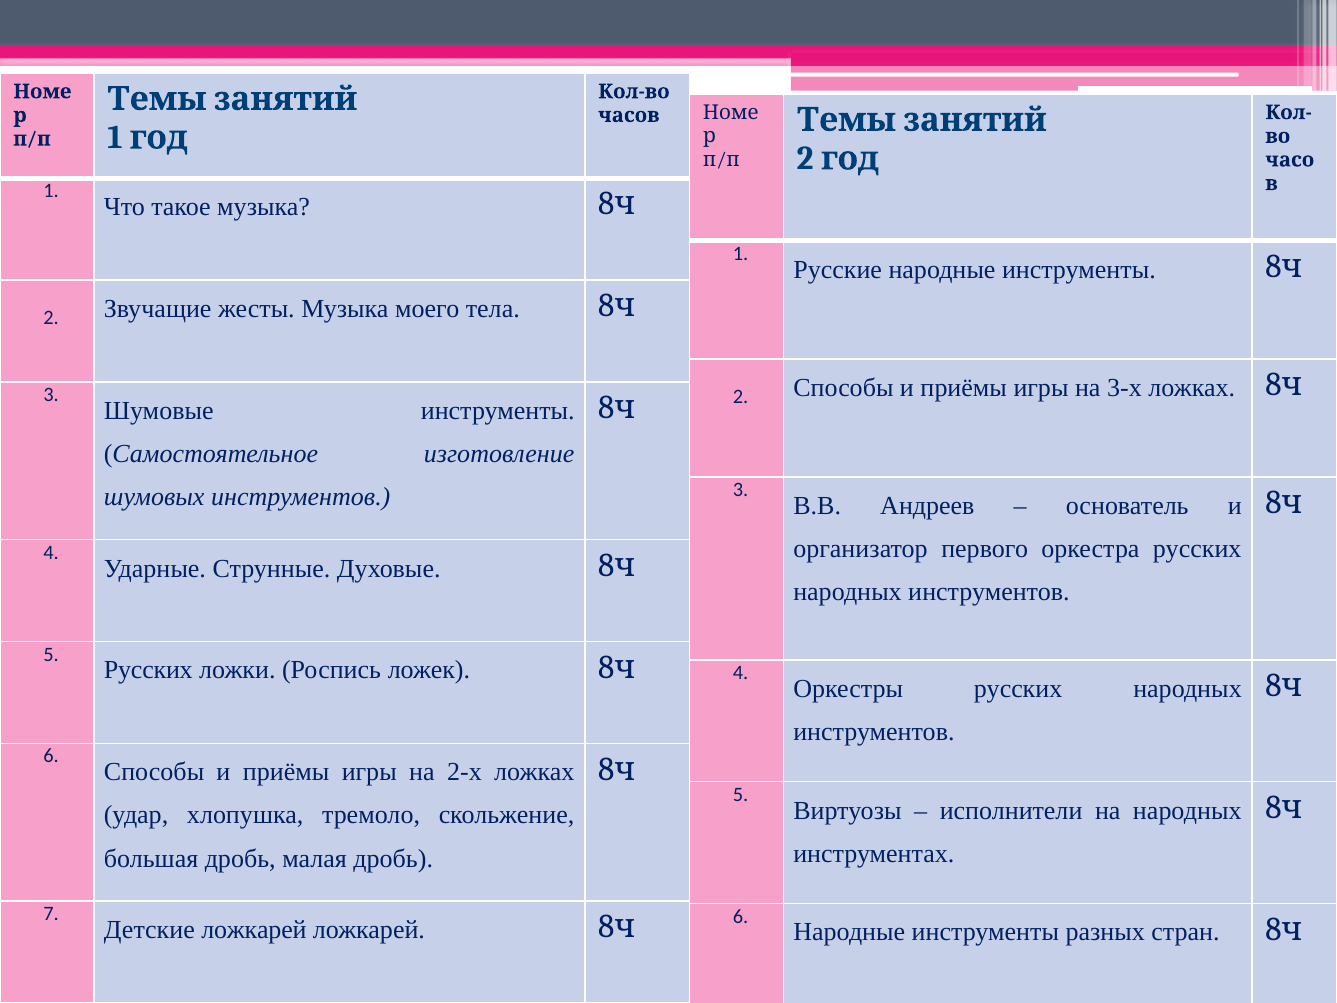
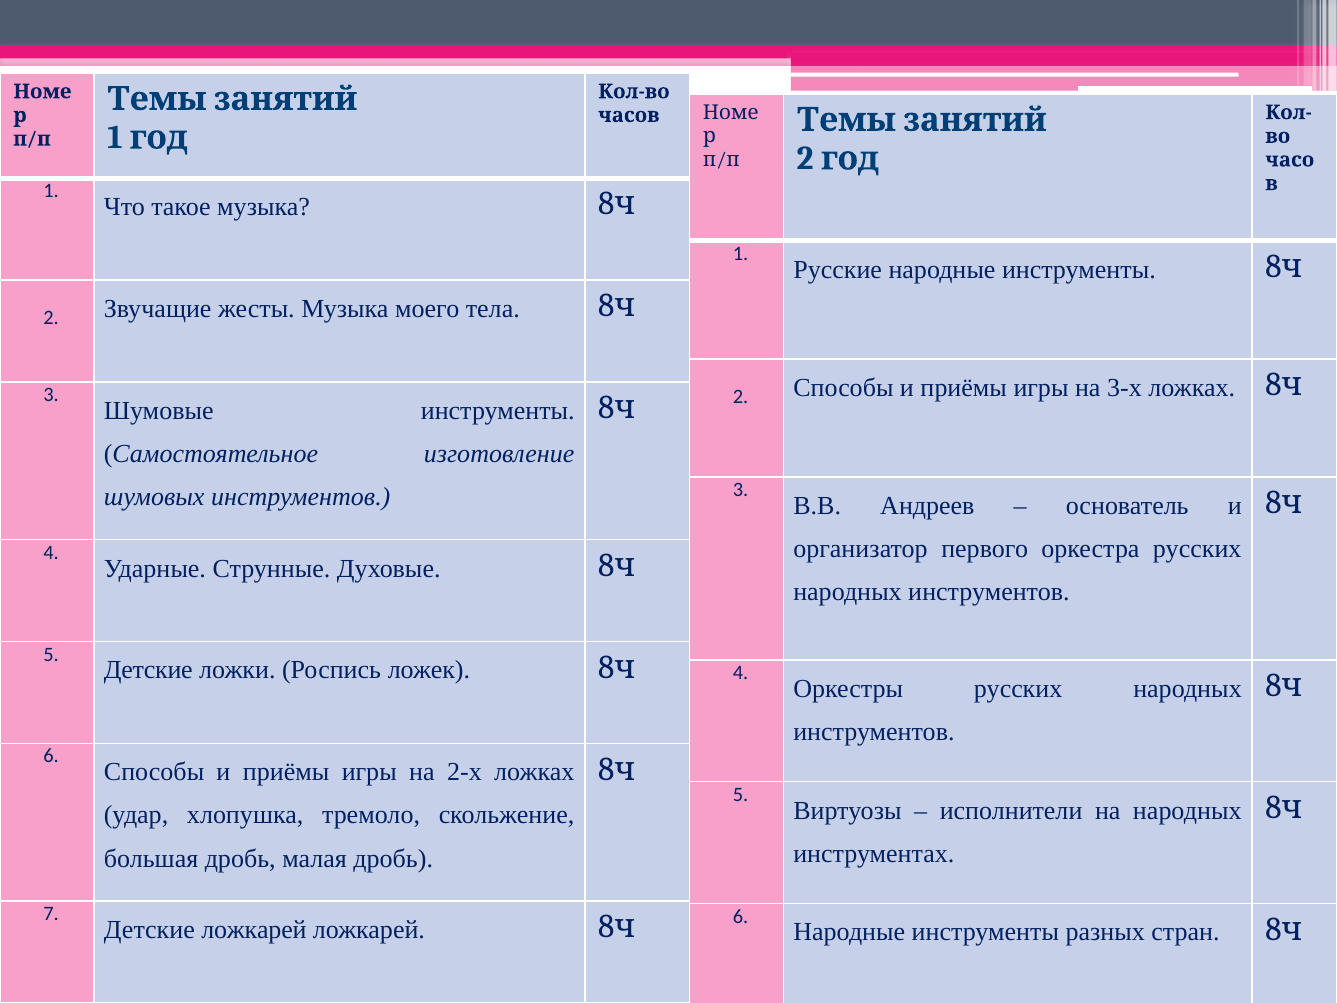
Русских at (148, 670): Русских -> Детские
